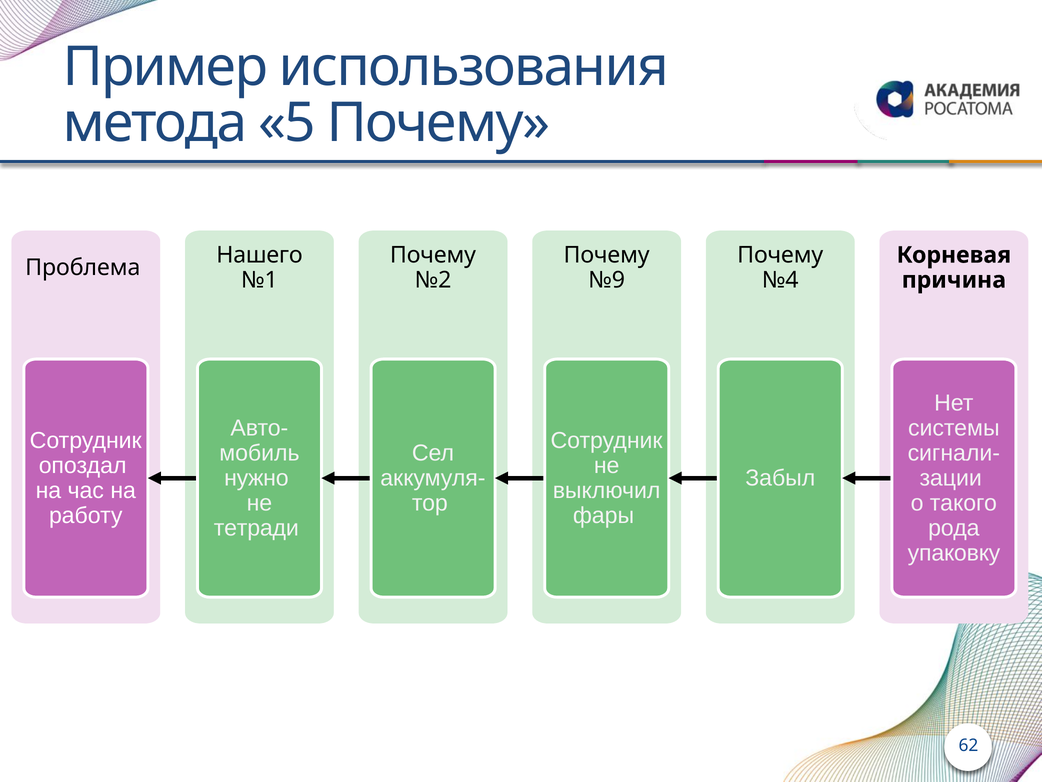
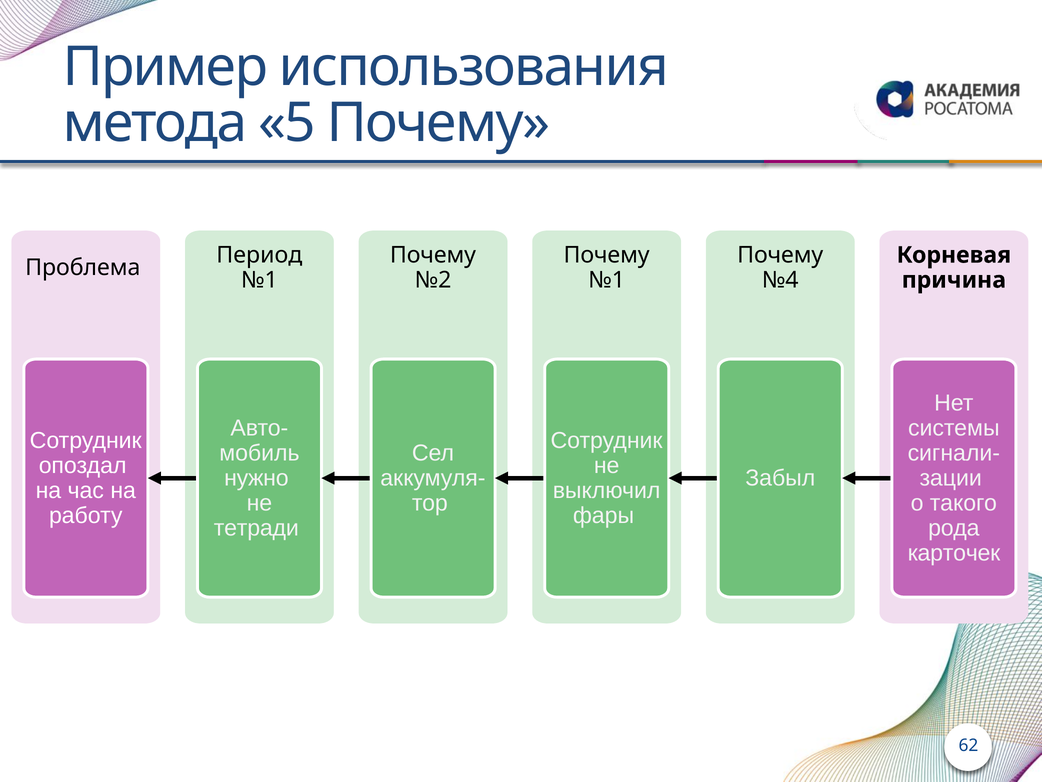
Нашего: Нашего -> Период
№9 at (607, 280): №9 -> №1
упаковку: упаковку -> карточек
